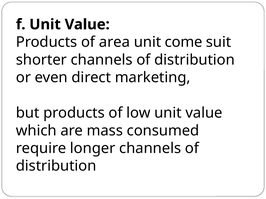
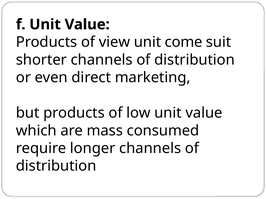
area: area -> view
